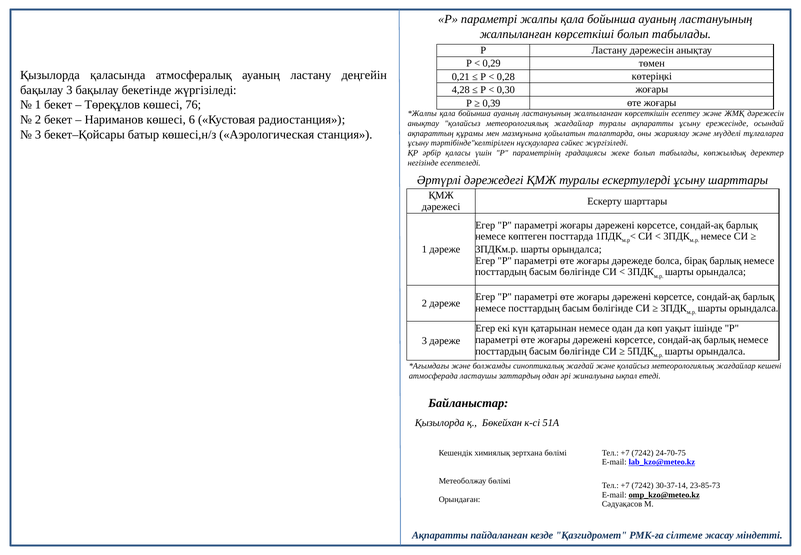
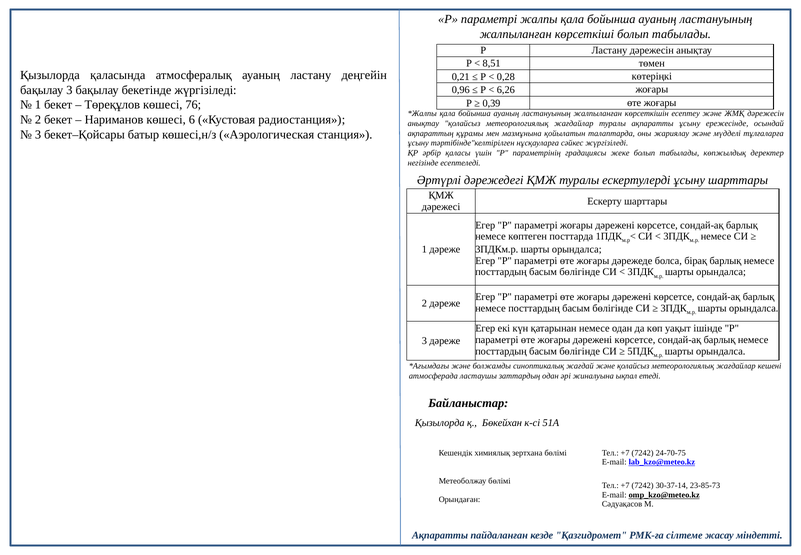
0,29: 0,29 -> 8,51
4,28: 4,28 -> 0,96
0,30: 0,30 -> 6,26
